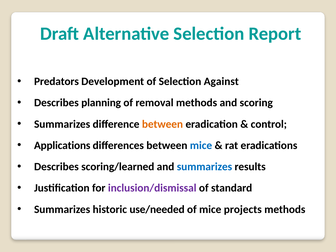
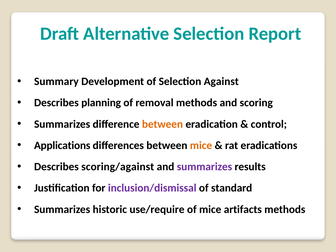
Predators: Predators -> Summary
mice at (201, 145) colour: blue -> orange
scoring/learned: scoring/learned -> scoring/against
summarizes at (204, 167) colour: blue -> purple
use/needed: use/needed -> use/require
projects: projects -> artifacts
